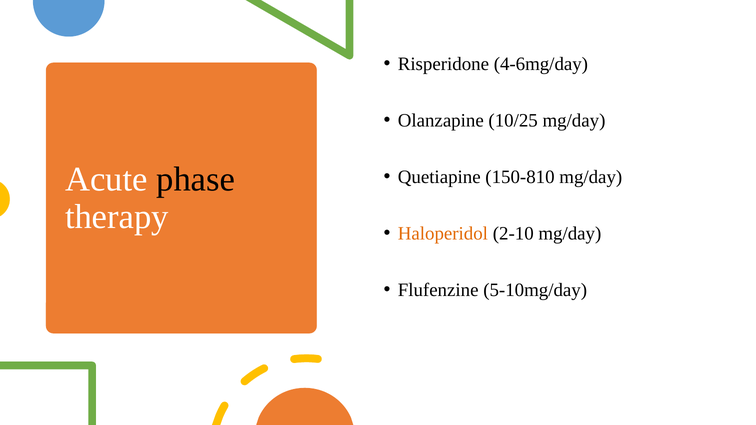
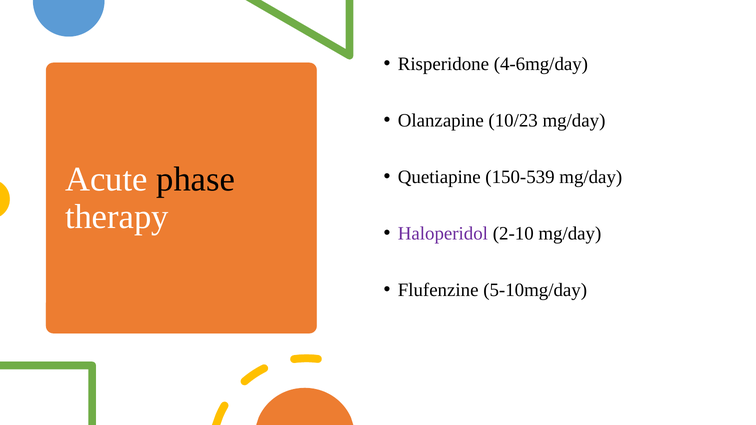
10/25: 10/25 -> 10/23
150-810: 150-810 -> 150-539
Haloperidol colour: orange -> purple
